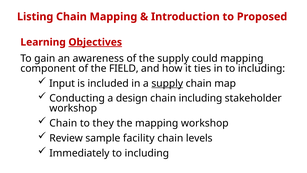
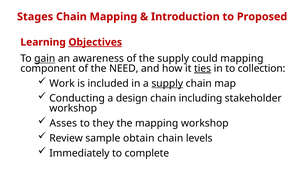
Listing: Listing -> Stages
gain underline: none -> present
FIELD: FIELD -> NEED
ties underline: none -> present
in to including: including -> collection
Input: Input -> Work
Chain at (63, 123): Chain -> Asses
facility: facility -> obtain
including at (147, 153): including -> complete
